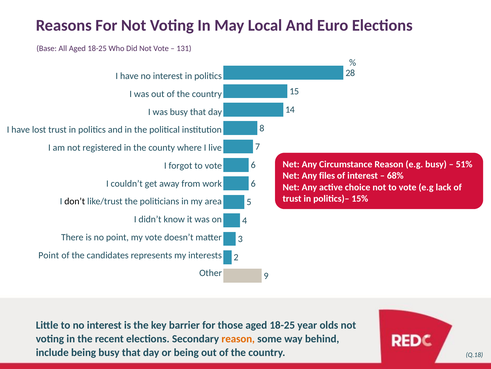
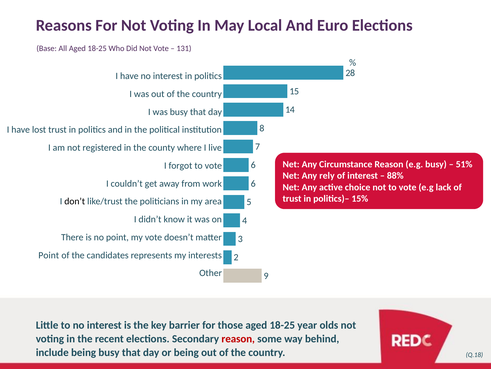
files: files -> rely
68%: 68% -> 88%
reason at (238, 338) colour: orange -> red
